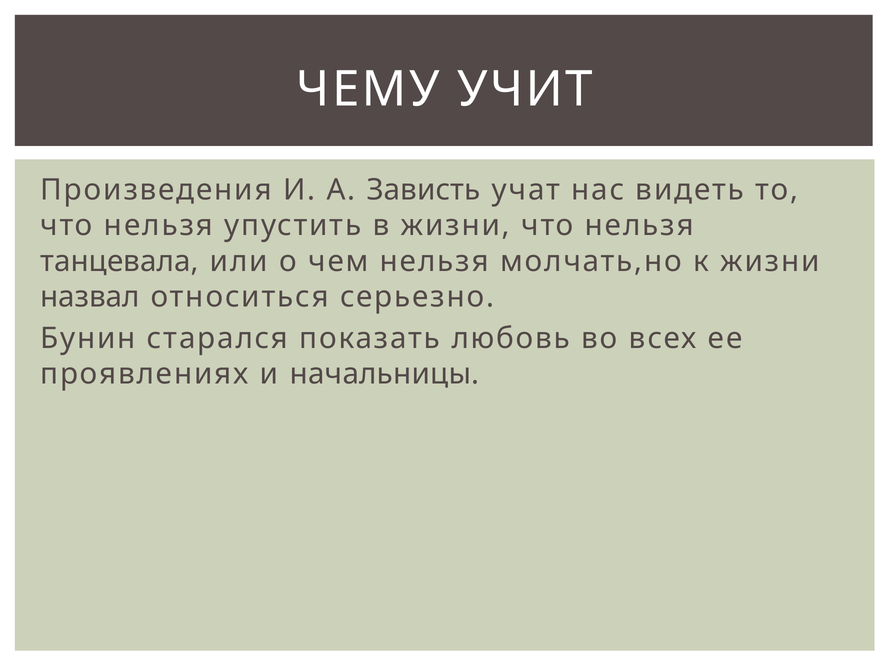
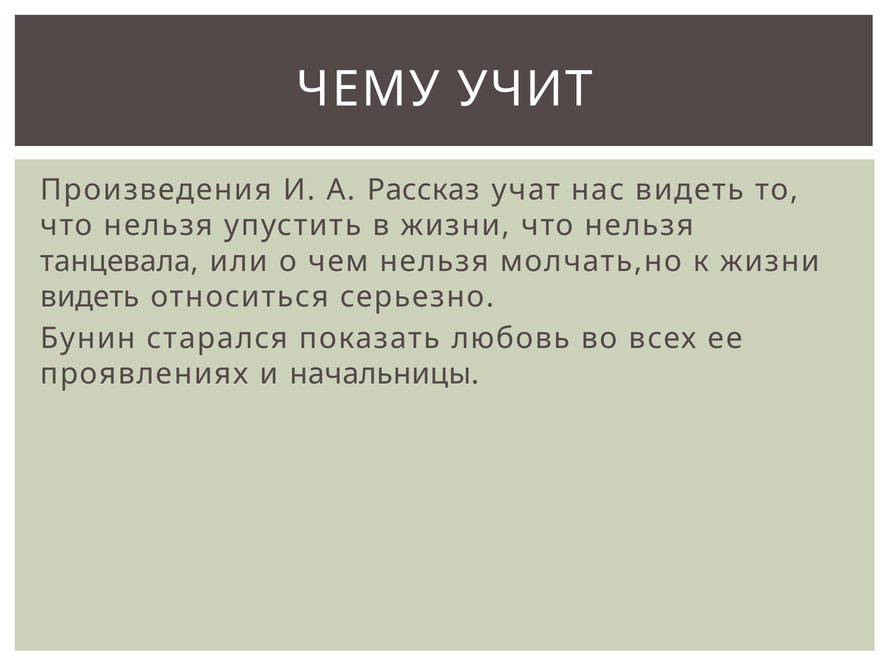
Зависть: Зависть -> Рассказ
назвал at (90, 297): назвал -> видеть
